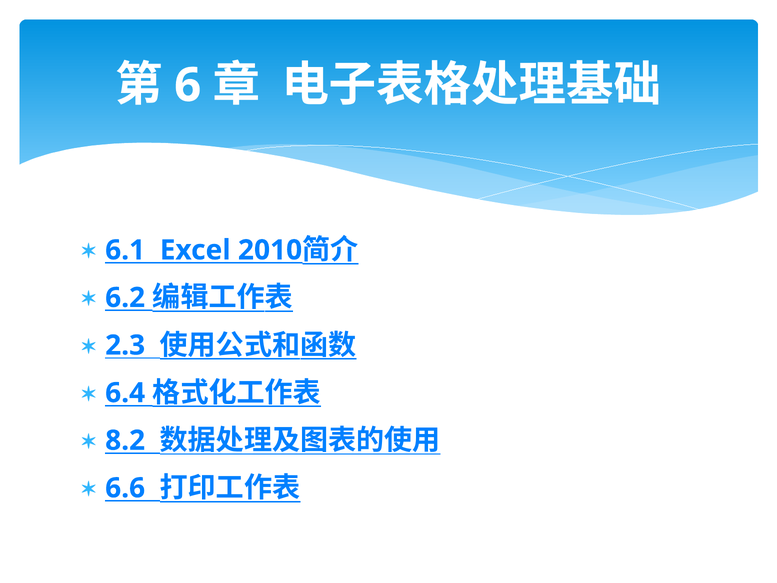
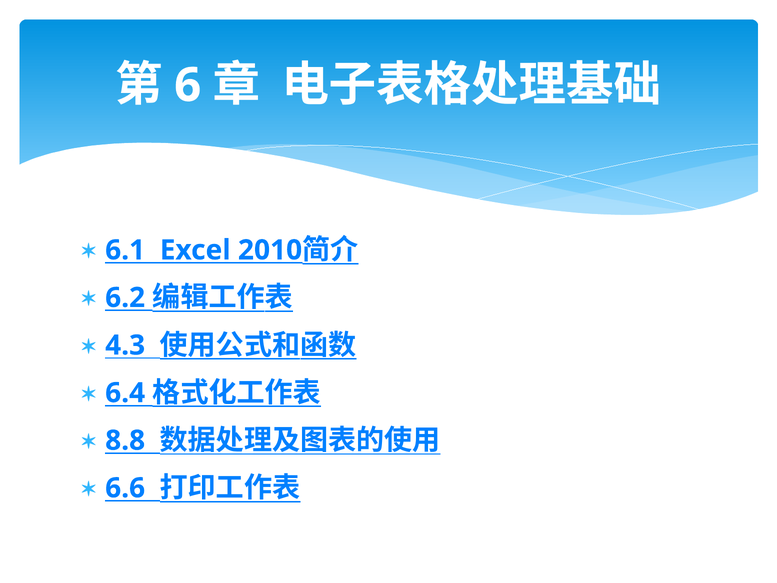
2.3: 2.3 -> 4.3
8.2: 8.2 -> 8.8
